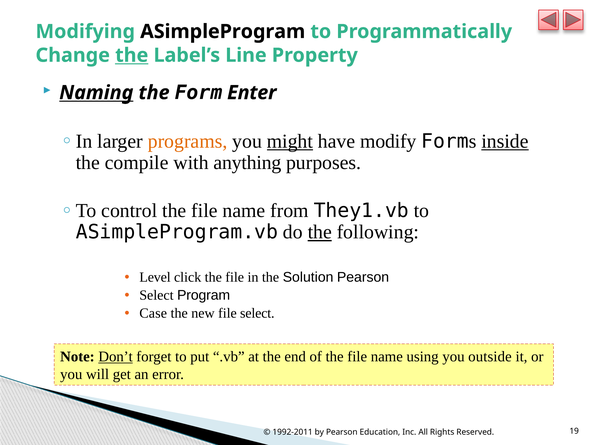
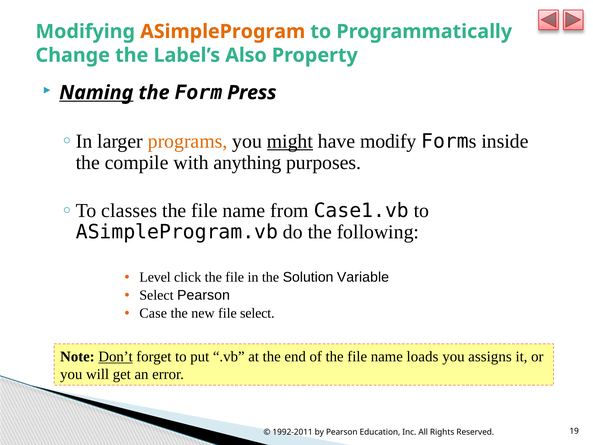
ASimpleProgram colour: black -> orange
the at (132, 55) underline: present -> none
Line: Line -> Also
Enter: Enter -> Press
inside underline: present -> none
control: control -> classes
They1.vb: They1.vb -> Case1.vb
the at (320, 232) underline: present -> none
Solution Pearson: Pearson -> Variable
Select Program: Program -> Pearson
using: using -> loads
outside: outside -> assigns
